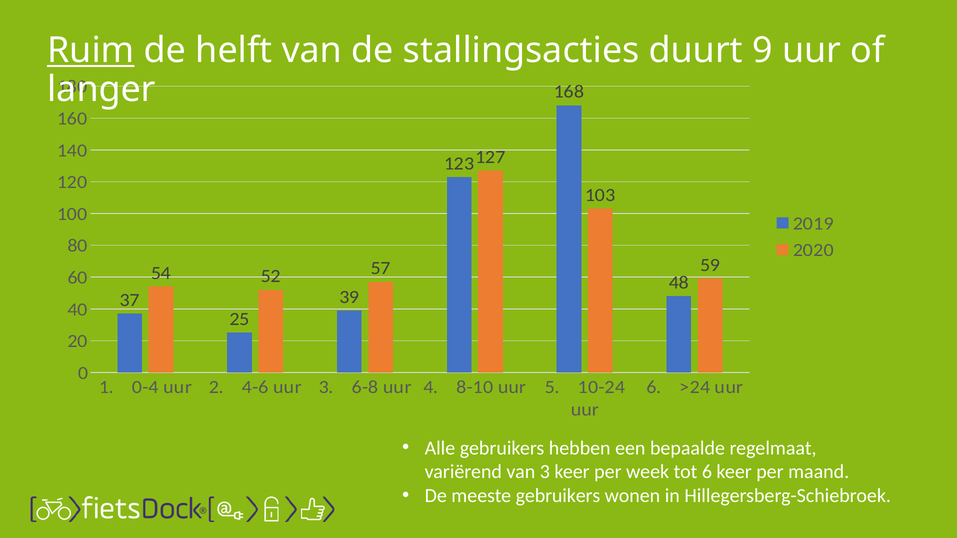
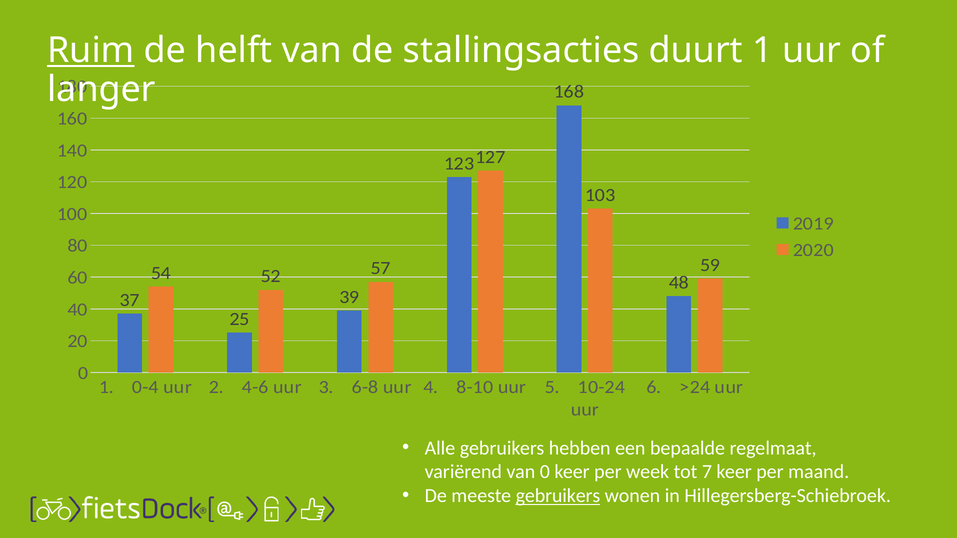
duurt 9: 9 -> 1
van 3: 3 -> 0
tot 6: 6 -> 7
gebruikers at (558, 496) underline: none -> present
